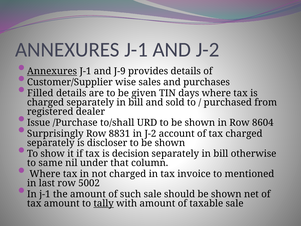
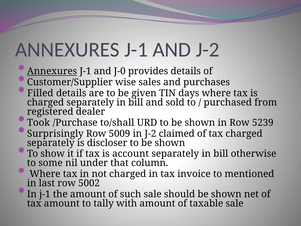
J-9: J-9 -> J-0
Issue: Issue -> Took
8604: 8604 -> 5239
8831: 8831 -> 5009
account: account -> claimed
decision: decision -> account
same: same -> some
tally underline: present -> none
